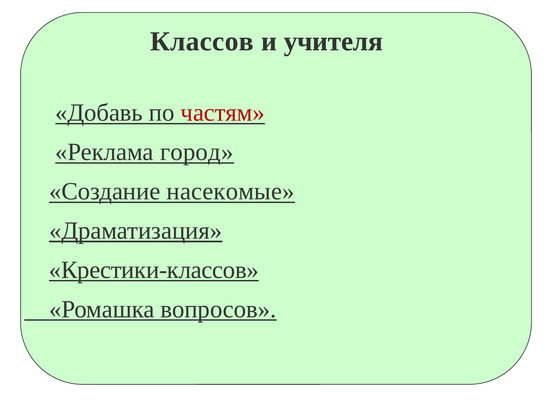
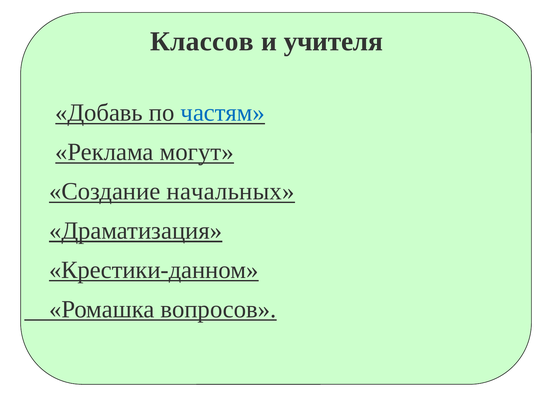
частям colour: red -> blue
город: город -> могут
насекомые: насекомые -> начальных
Крестики-классов: Крестики-классов -> Крестики-данном
